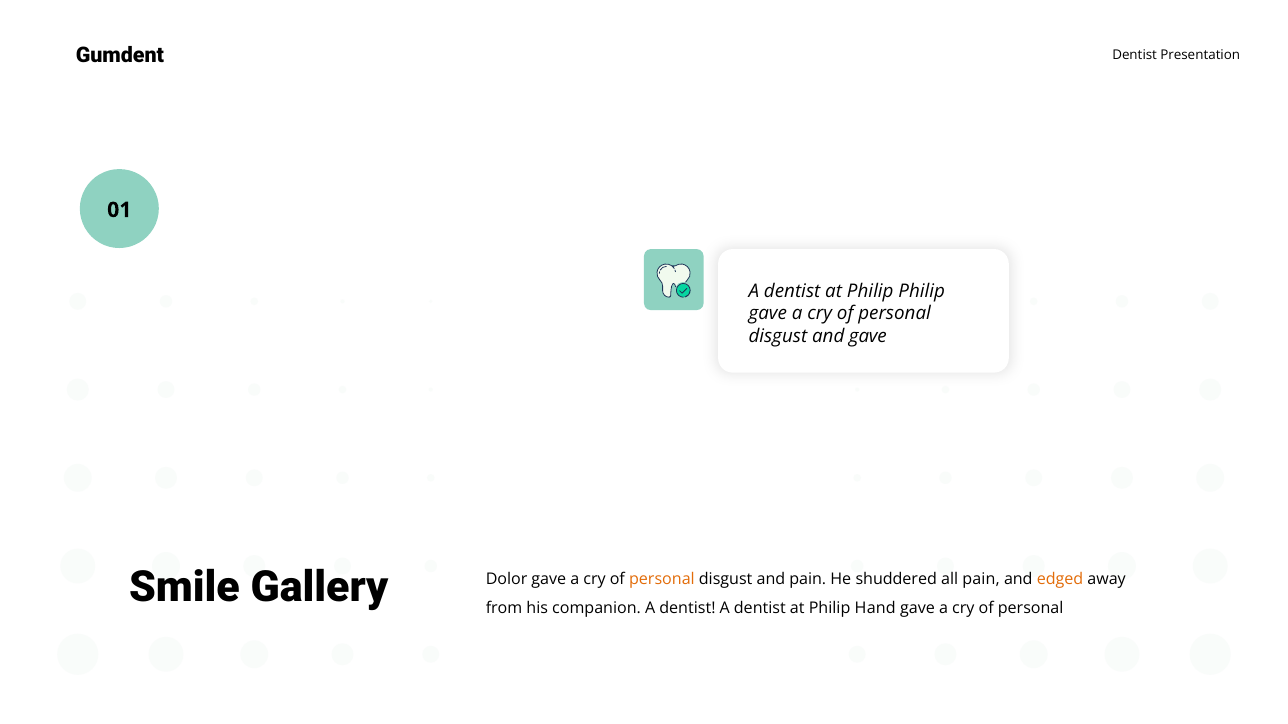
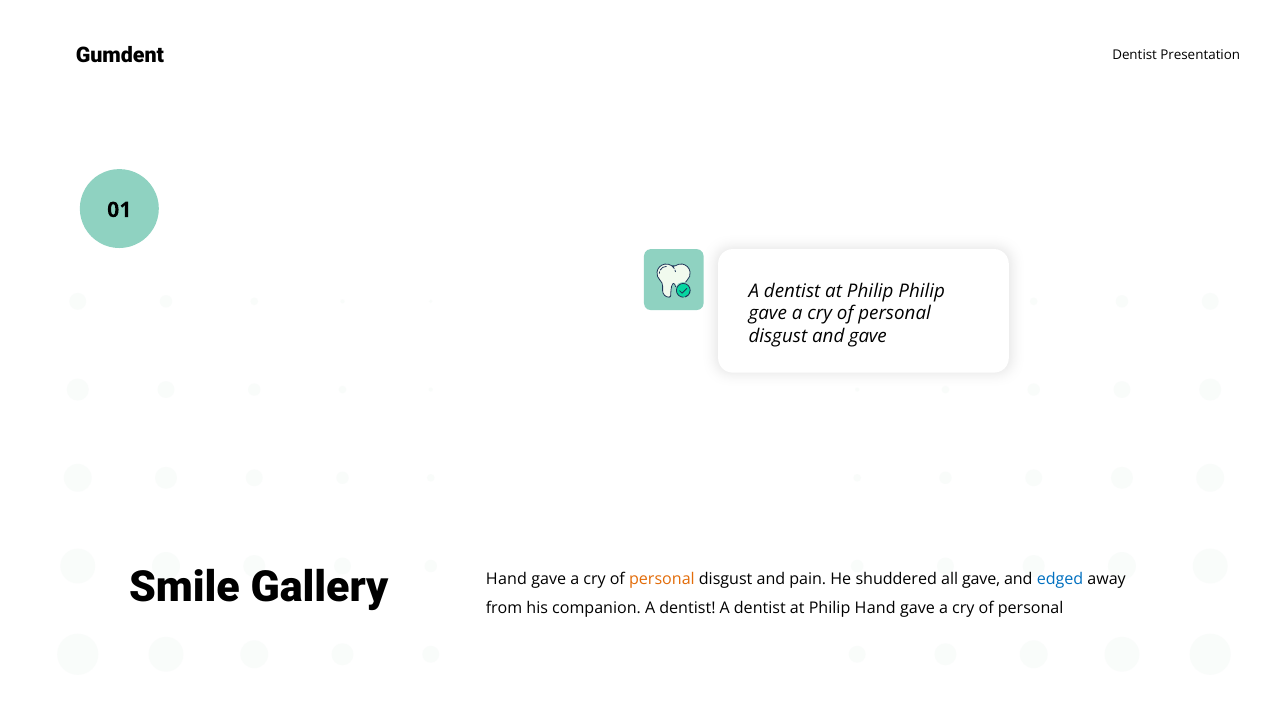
Gallery Dolor: Dolor -> Hand
all pain: pain -> gave
edged colour: orange -> blue
